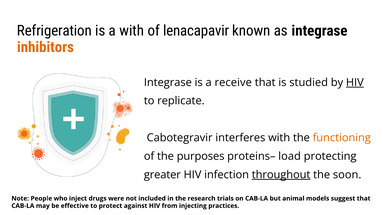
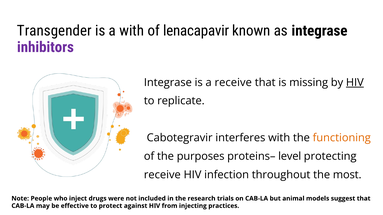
Refrigeration: Refrigeration -> Transgender
inhibitors colour: orange -> purple
studied: studied -> missing
load: load -> level
greater at (162, 175): greater -> receive
throughout underline: present -> none
soon: soon -> most
